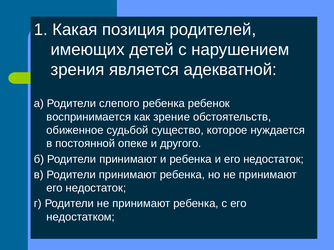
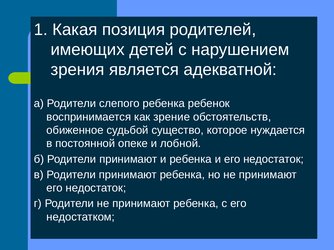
другого: другого -> лобной
